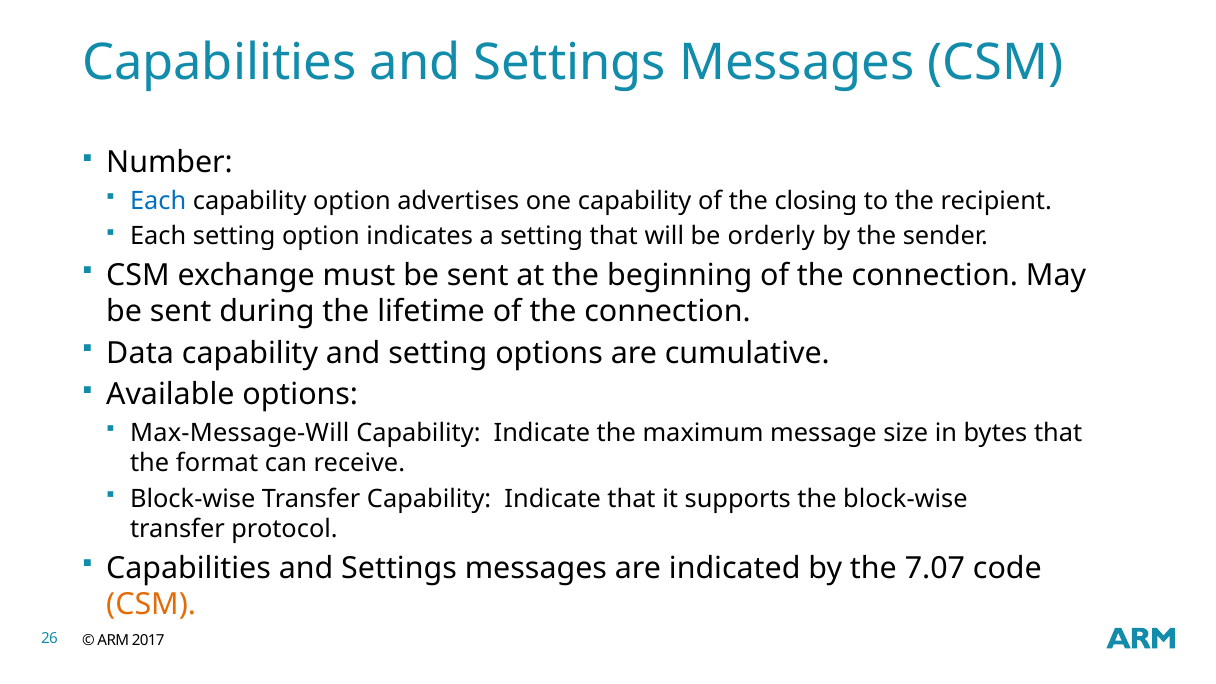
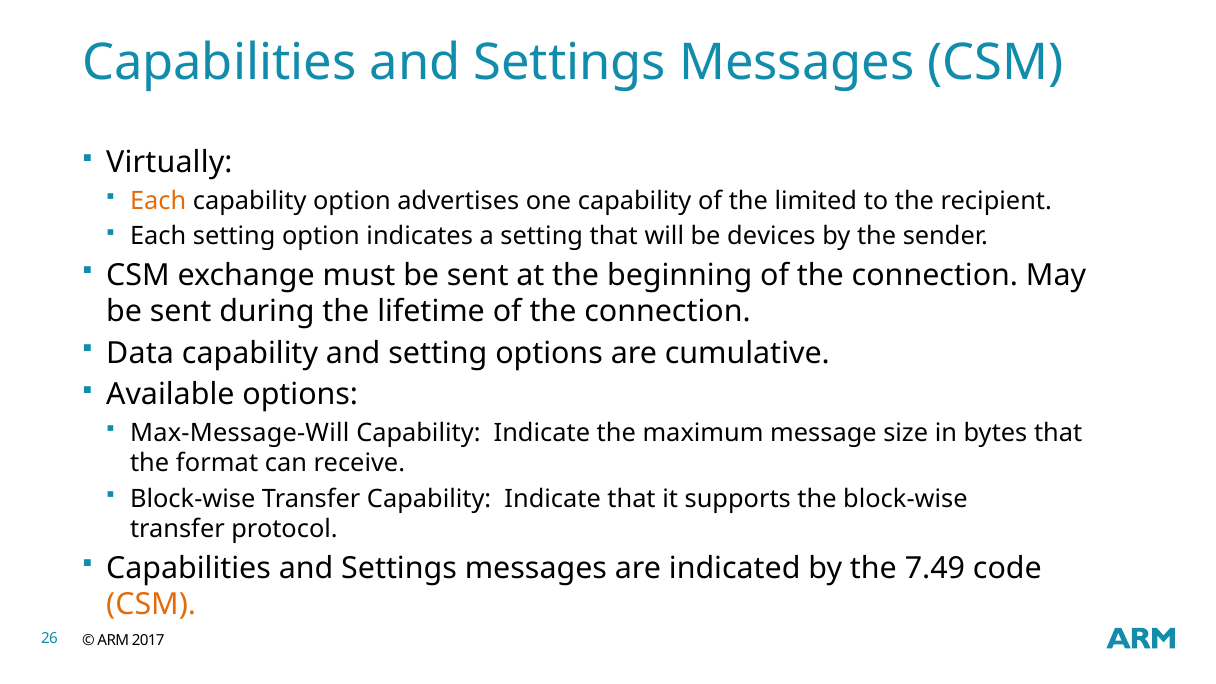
Number: Number -> Virtually
Each at (158, 201) colour: blue -> orange
closing: closing -> limited
orderly: orderly -> devices
7.07: 7.07 -> 7.49
